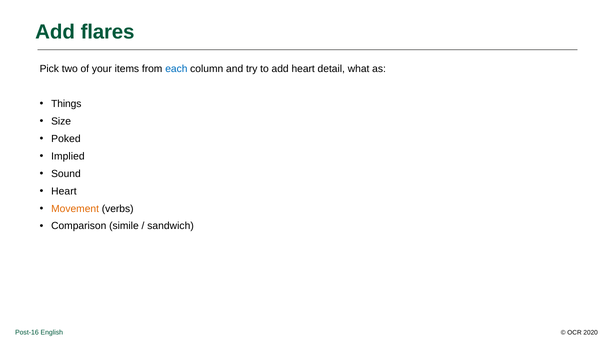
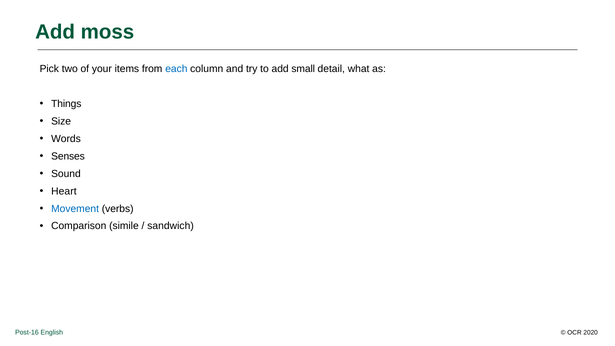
flares: flares -> moss
add heart: heart -> small
Poked: Poked -> Words
Implied: Implied -> Senses
Movement colour: orange -> blue
